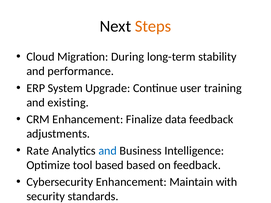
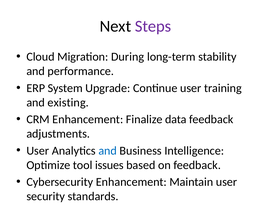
Steps colour: orange -> purple
Rate at (38, 151): Rate -> User
tool based: based -> issues
Maintain with: with -> user
